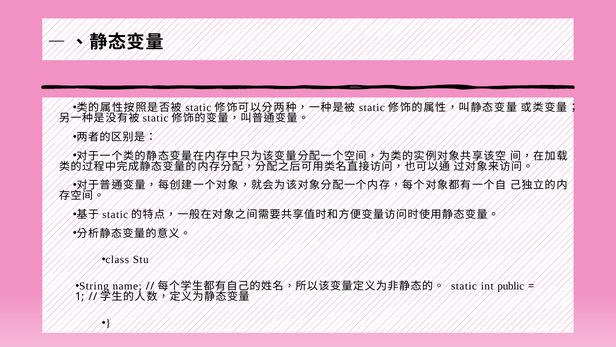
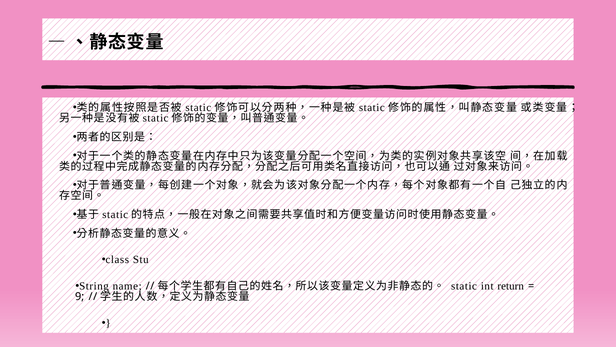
public: public -> return
1: 1 -> 9
